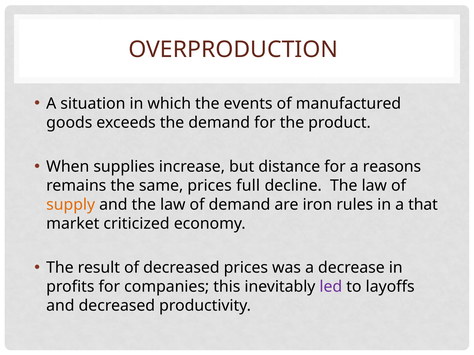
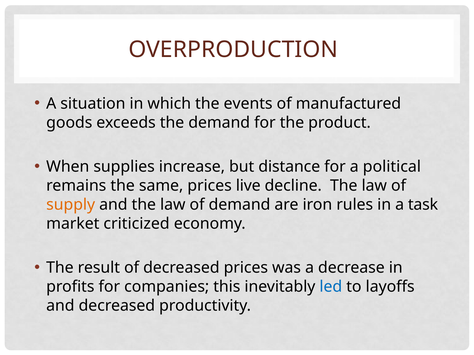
reasons: reasons -> political
full: full -> live
that: that -> task
led colour: purple -> blue
